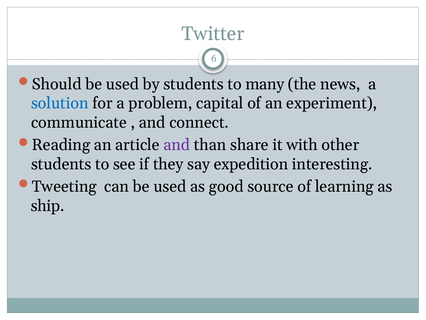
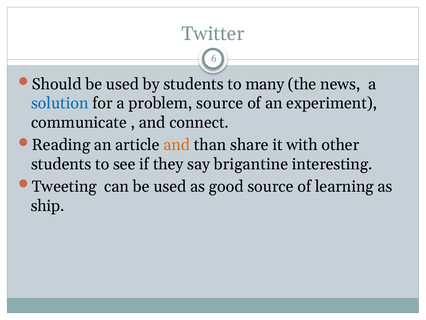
problem capital: capital -> source
and at (177, 145) colour: purple -> orange
expedition: expedition -> brigantine
